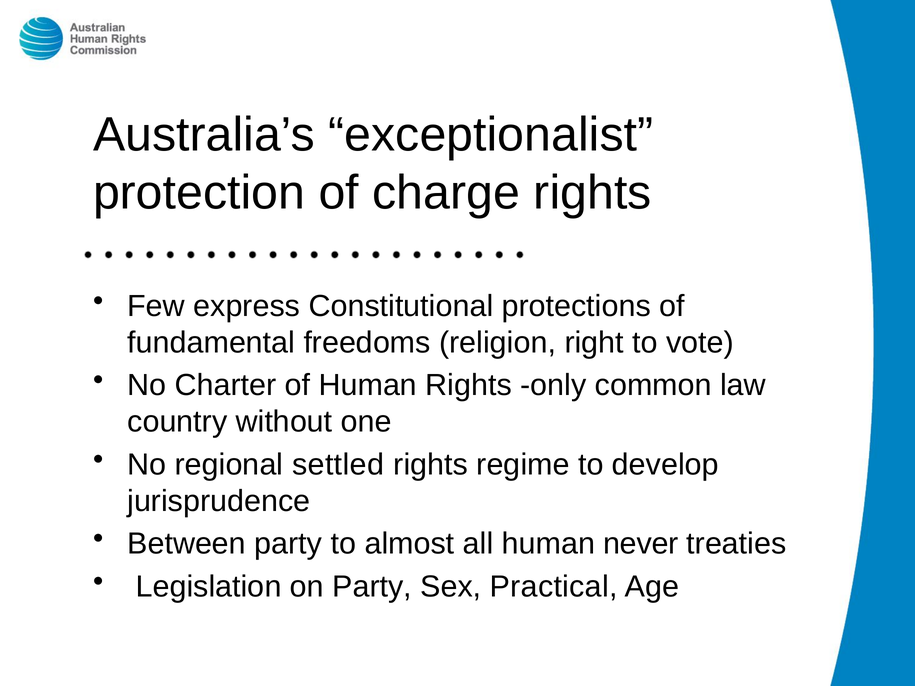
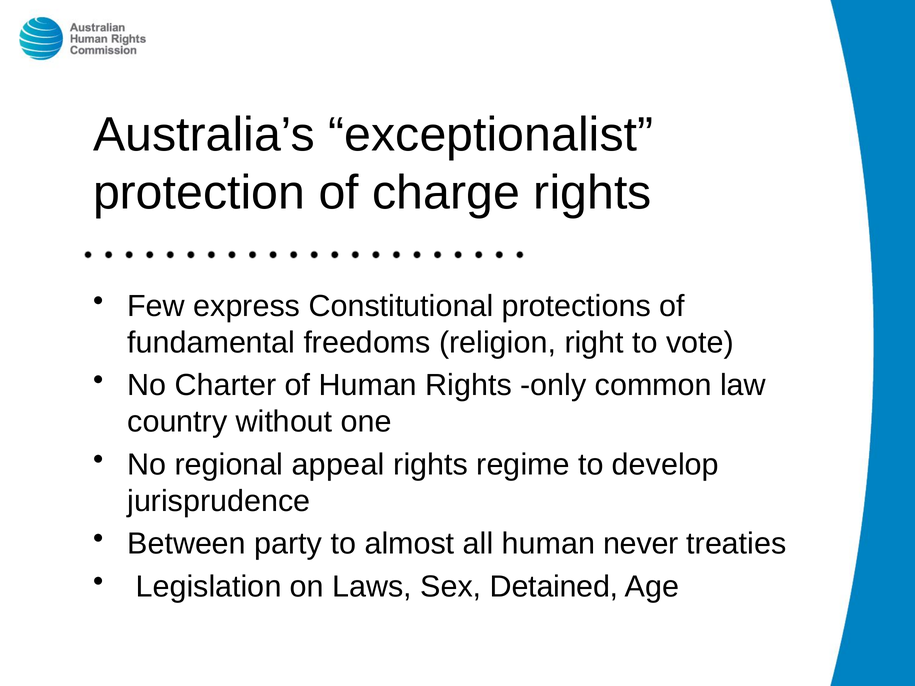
settled: settled -> appeal
on Party: Party -> Laws
Practical: Practical -> Detained
